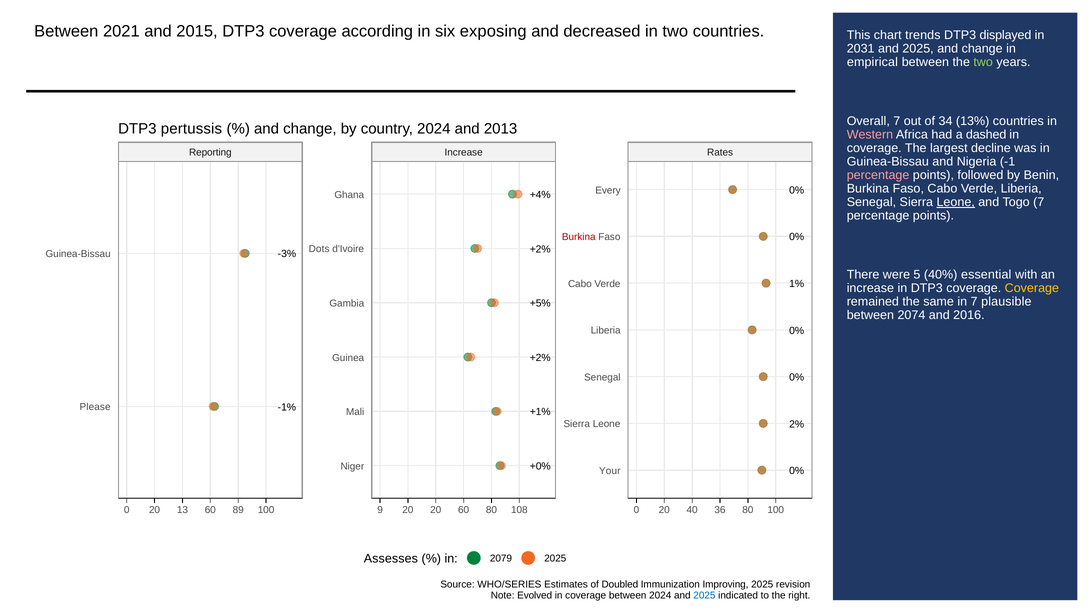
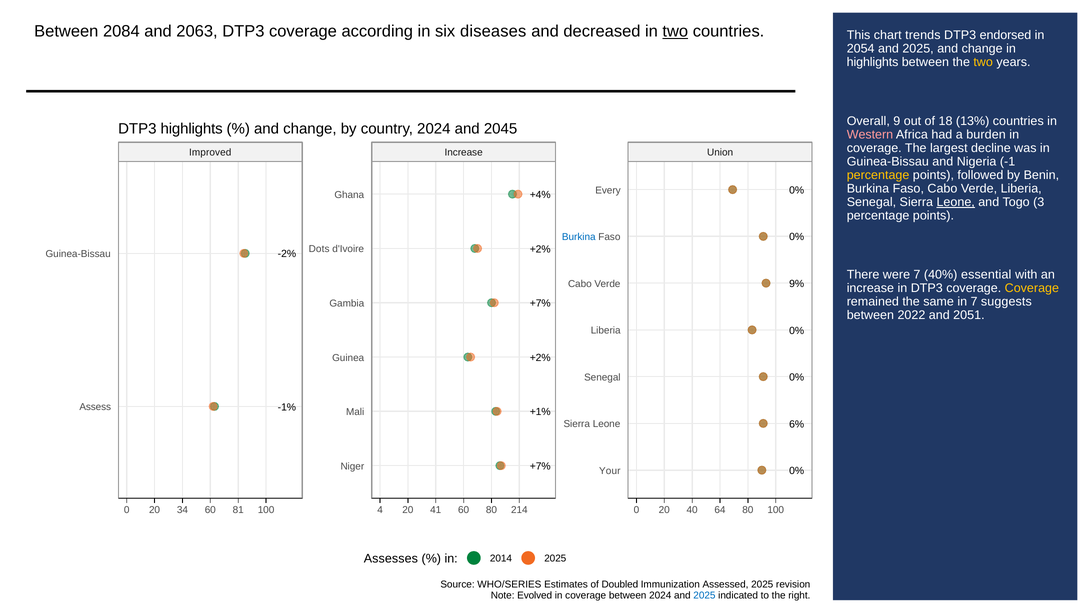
2021: 2021 -> 2084
2015: 2015 -> 2063
exposing: exposing -> diseases
two at (675, 31) underline: none -> present
displayed: displayed -> endorsed
2031: 2031 -> 2054
empirical at (872, 62): empirical -> highlights
two at (983, 62) colour: light green -> yellow
Overall 7: 7 -> 9
34: 34 -> 18
DTP3 pertussis: pertussis -> highlights
2013: 2013 -> 2045
dashed: dashed -> burden
Reporting: Reporting -> Improved
Rates: Rates -> Union
percentage at (878, 175) colour: pink -> yellow
Togo 7: 7 -> 3
Burkina at (579, 237) colour: red -> blue
-3%: -3% -> -2%
were 5: 5 -> 7
1%: 1% -> 9%
plausible: plausible -> suggests
+5% at (540, 304): +5% -> +7%
2074: 2074 -> 2022
2016: 2016 -> 2051
Please: Please -> Assess
2%: 2% -> 6%
+0% at (540, 467): +0% -> +7%
13: 13 -> 34
89: 89 -> 81
9: 9 -> 4
20 20: 20 -> 41
108: 108 -> 214
36: 36 -> 64
2079: 2079 -> 2014
Improving: Improving -> Assessed
